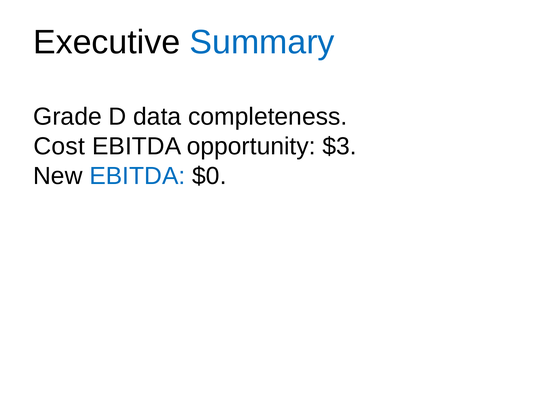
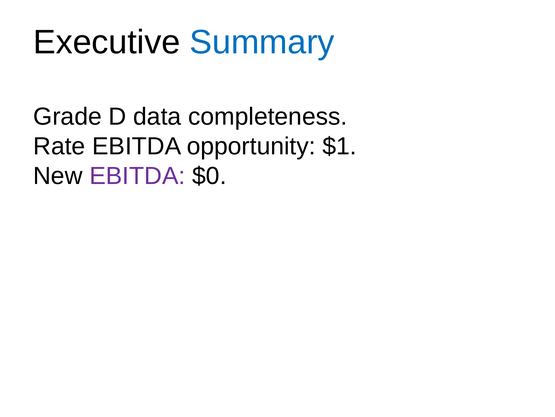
Cost: Cost -> Rate
$3: $3 -> $1
EBITDA at (137, 176) colour: blue -> purple
